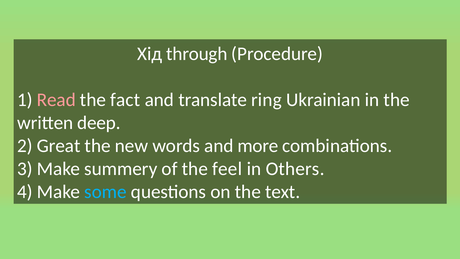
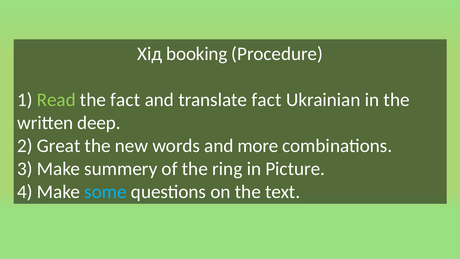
through: through -> booking
Read colour: pink -> light green
translate ring: ring -> fact
feel: feel -> ring
Others: Others -> Picture
